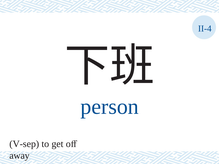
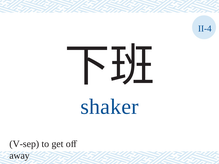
person: person -> shaker
